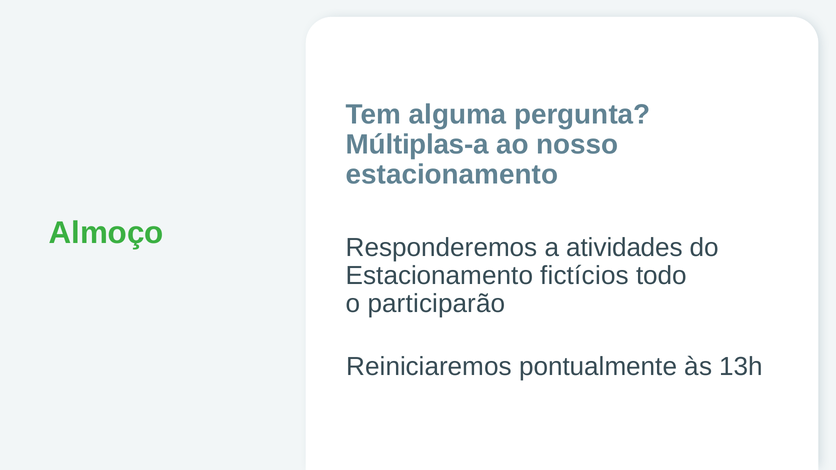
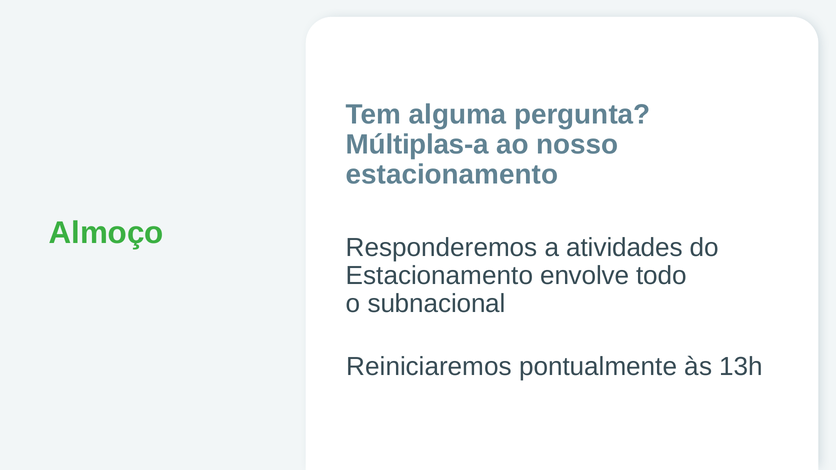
fictícios: fictícios -> envolve
participarão: participarão -> subnacional
